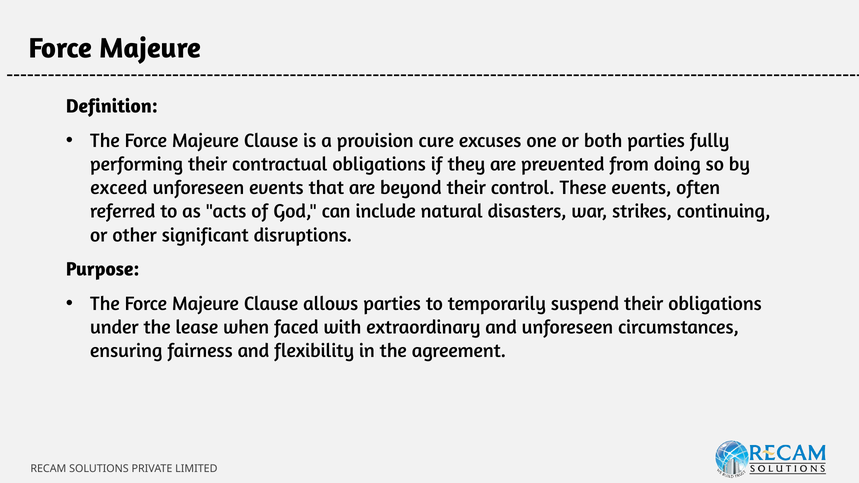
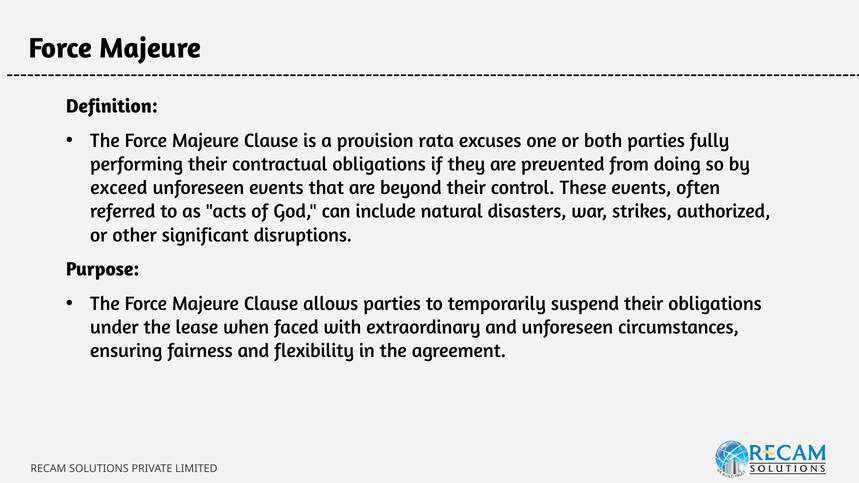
cure: cure -> rata
continuing: continuing -> authorized
